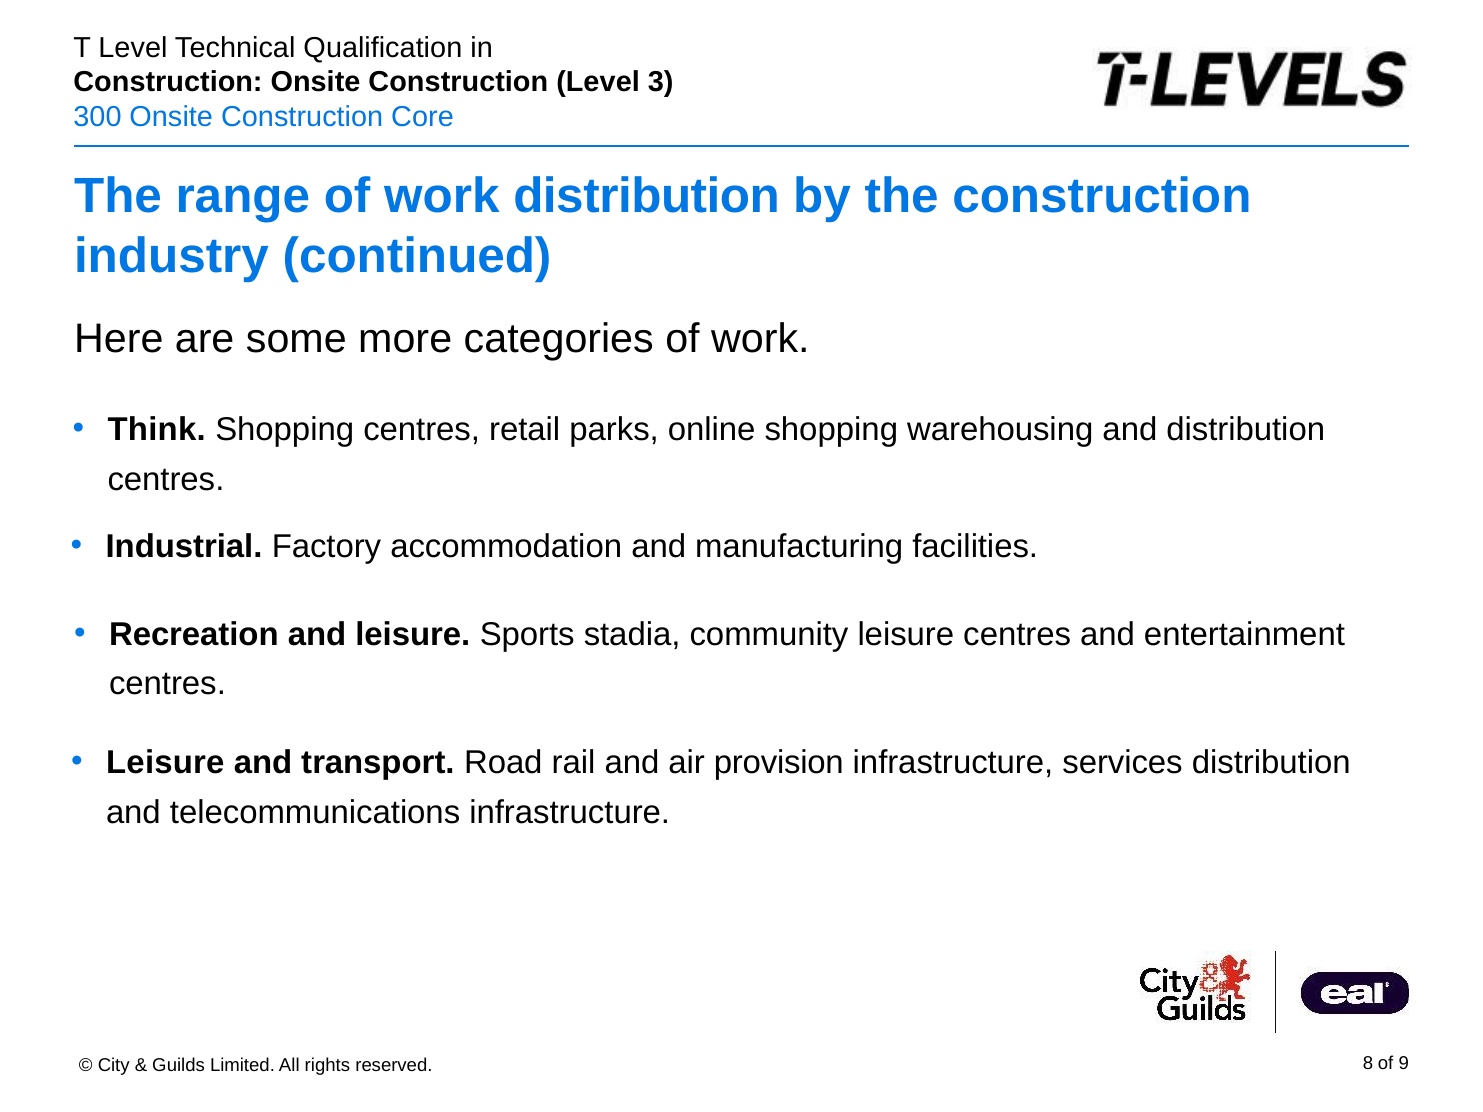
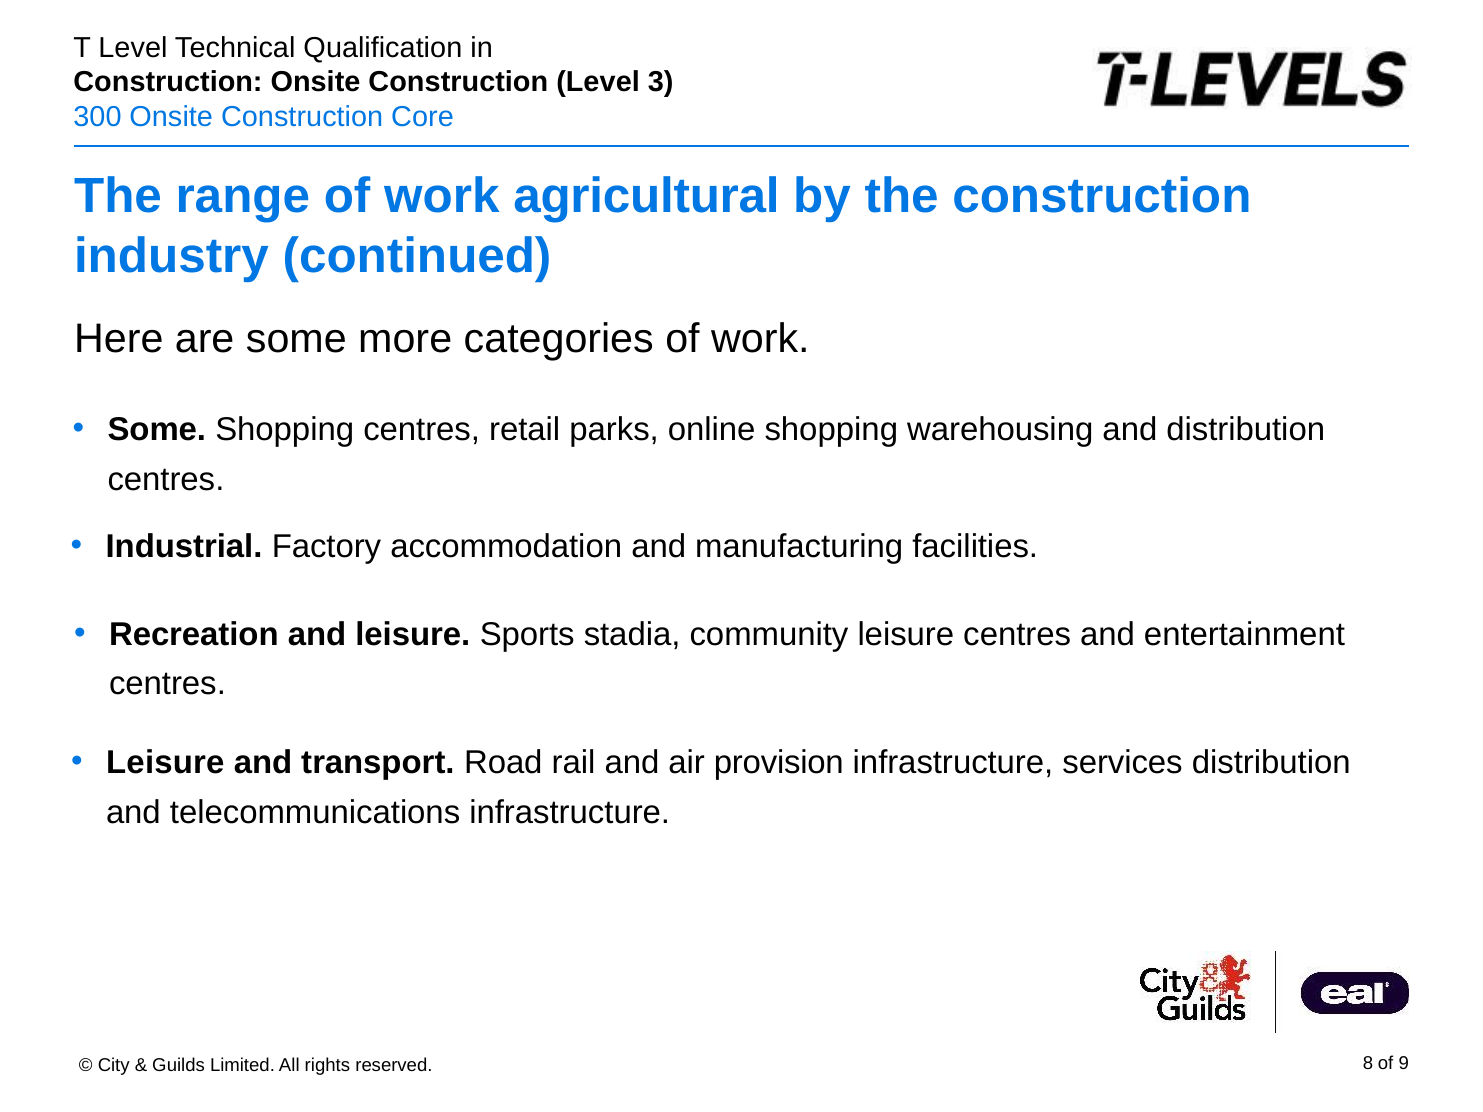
work distribution: distribution -> agricultural
Think at (157, 430): Think -> Some
